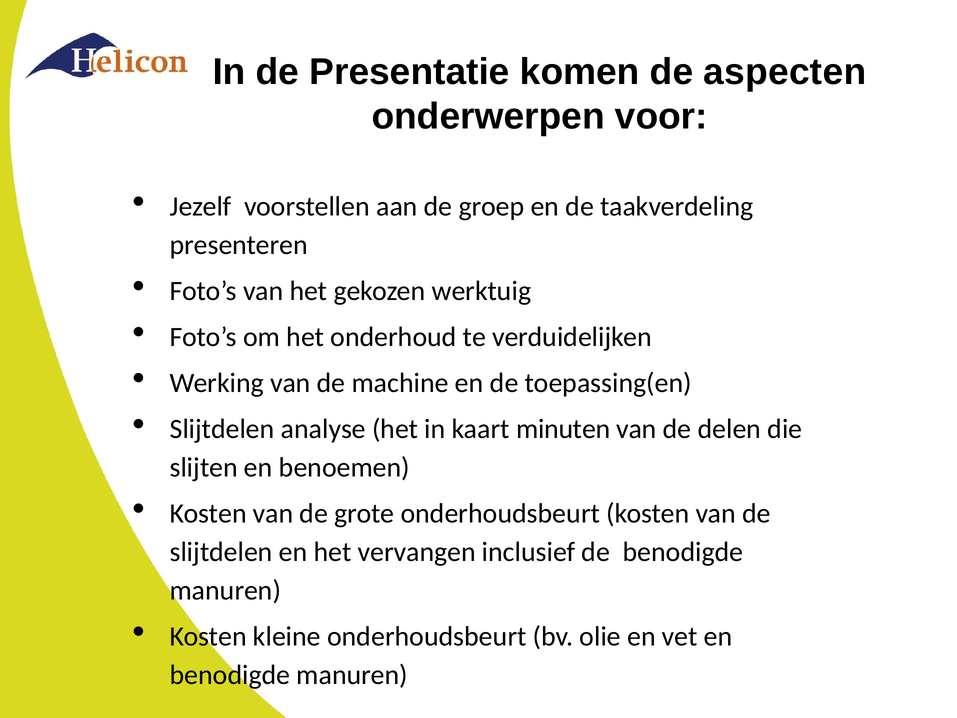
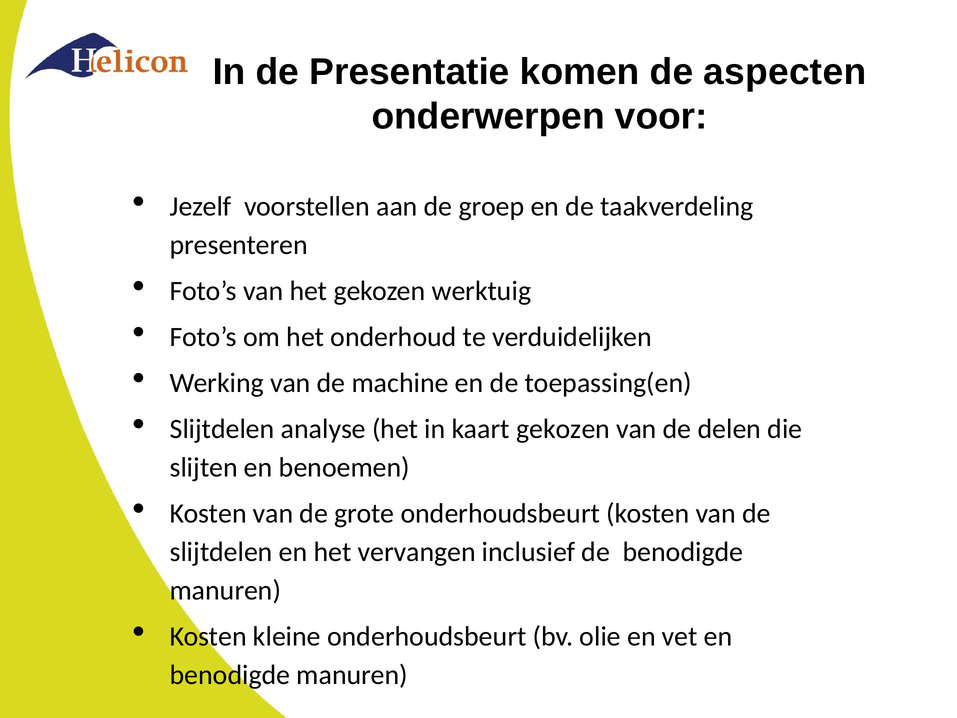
kaart minuten: minuten -> gekozen
